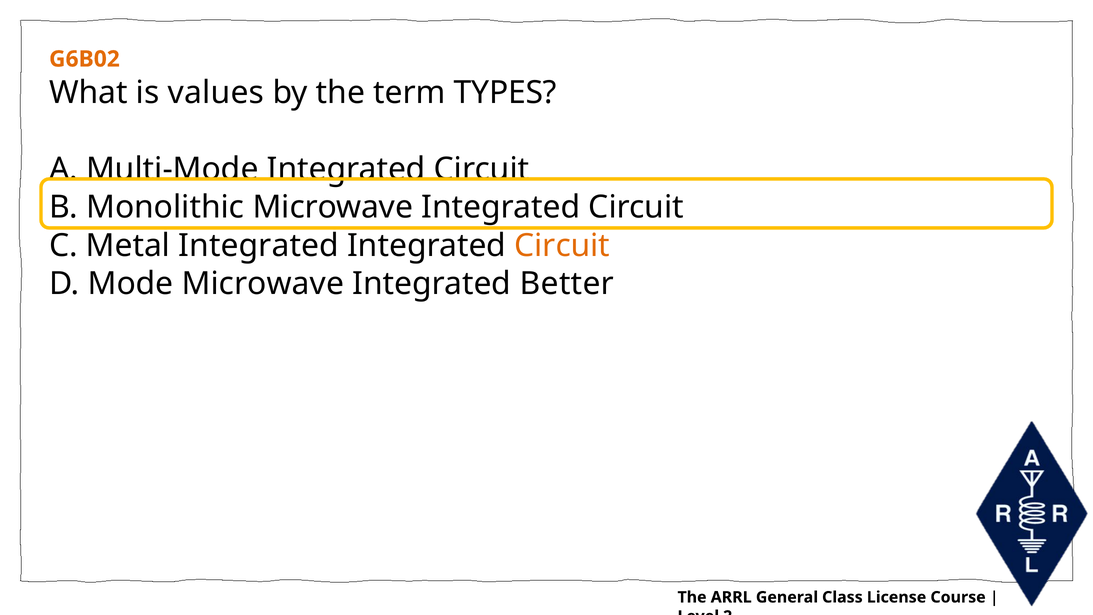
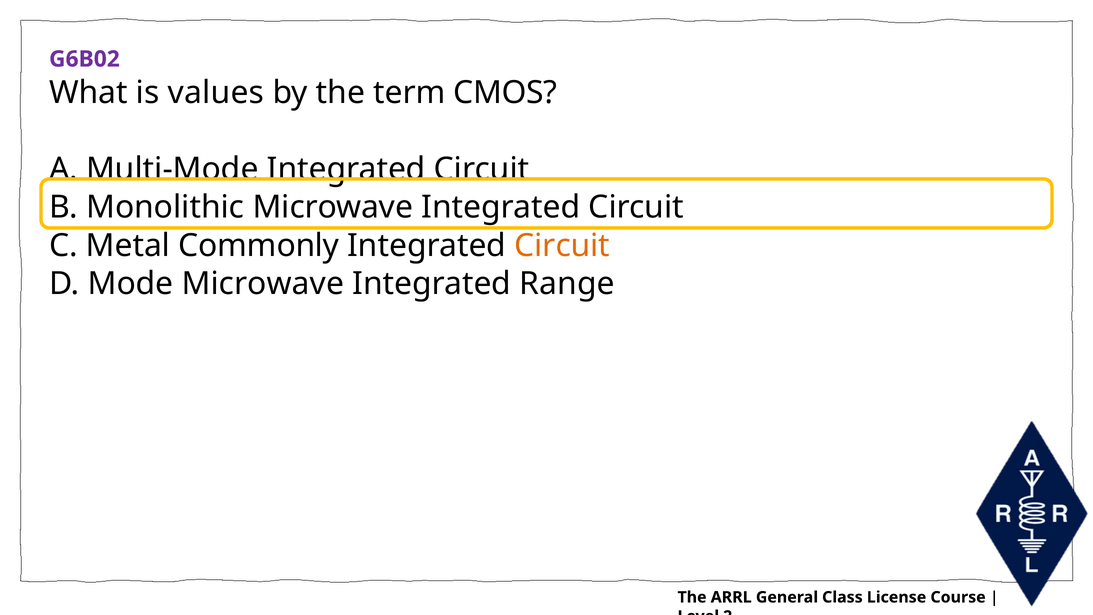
G6B02 colour: orange -> purple
TYPES: TYPES -> CMOS
Metal Integrated: Integrated -> Commonly
Better: Better -> Range
